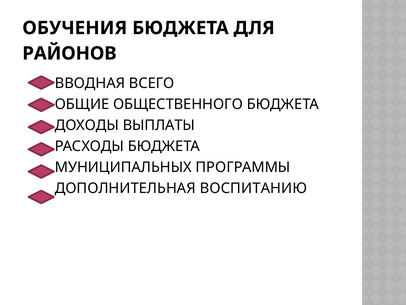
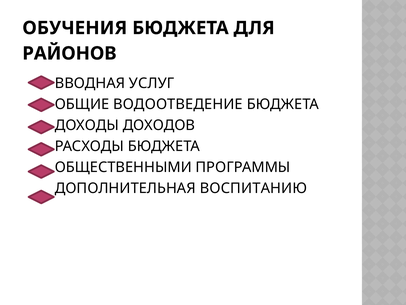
ВСЕГО: ВСЕГО -> УСЛУГ
ОБЩЕСТВЕННОГО: ОБЩЕСТВЕННОГО -> ВОДООТВЕДЕНИЕ
ВЫПЛАТЫ: ВЫПЛАТЫ -> ДОХОДОВ
МУНИЦИПАЛЬНЫХ: МУНИЦИПАЛЬНЫХ -> ОБЩЕСТВЕННЫМИ
